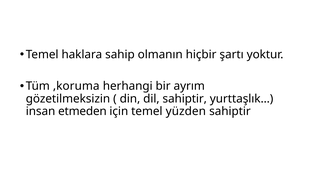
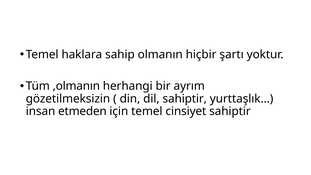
,koruma: ,koruma -> ,olmanın
yüzden: yüzden -> cinsiyet
